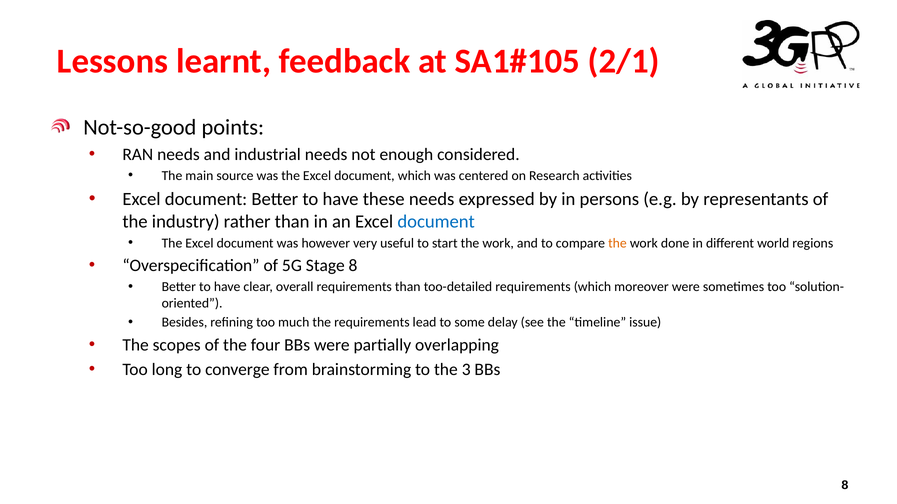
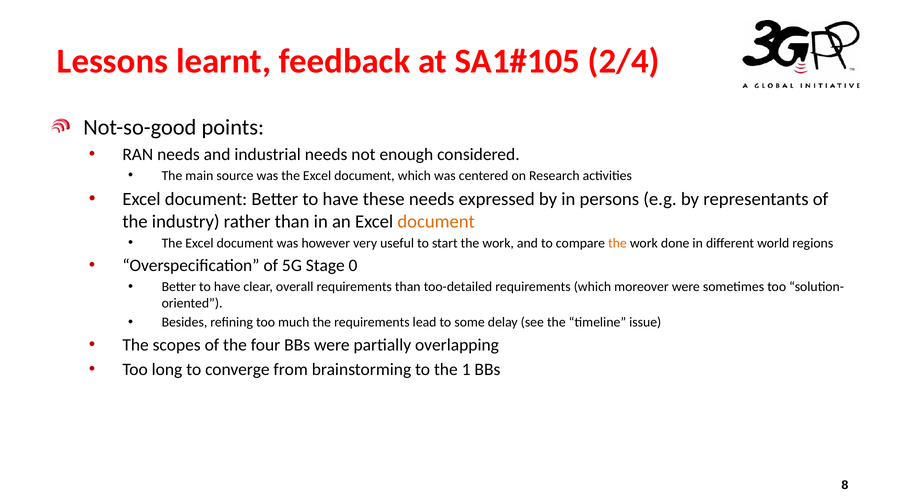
2/1: 2/1 -> 2/4
document at (436, 222) colour: blue -> orange
Stage 8: 8 -> 0
3: 3 -> 1
